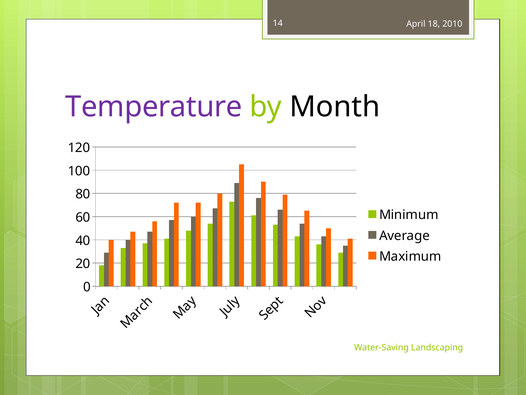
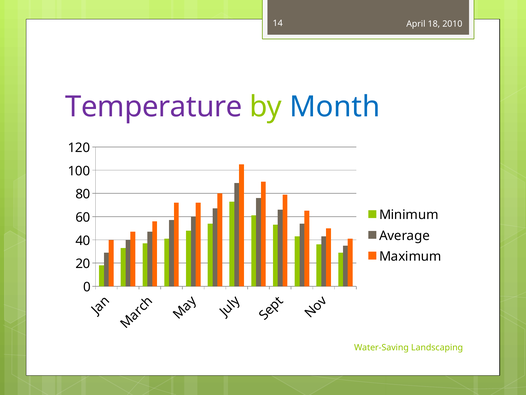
Month colour: black -> blue
